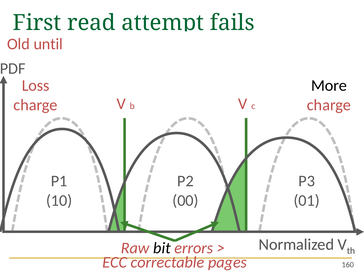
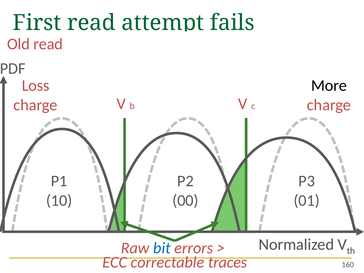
Old until: until -> read
bit colour: black -> blue
pages: pages -> traces
